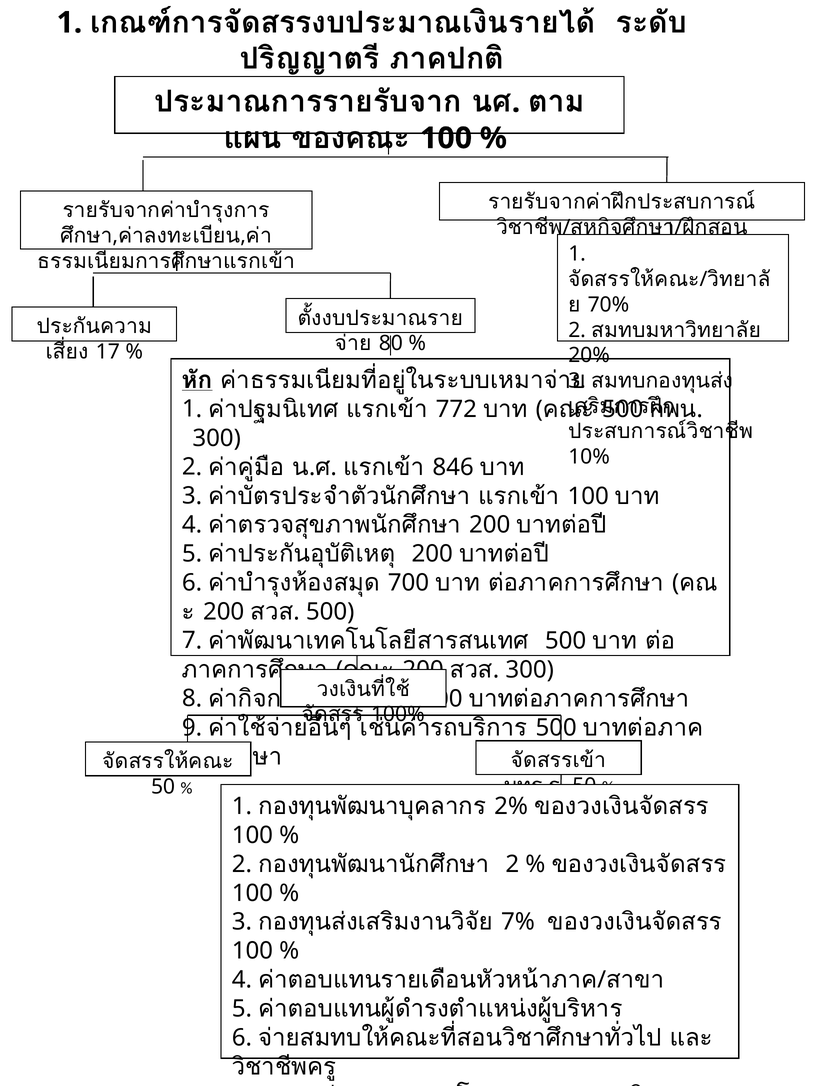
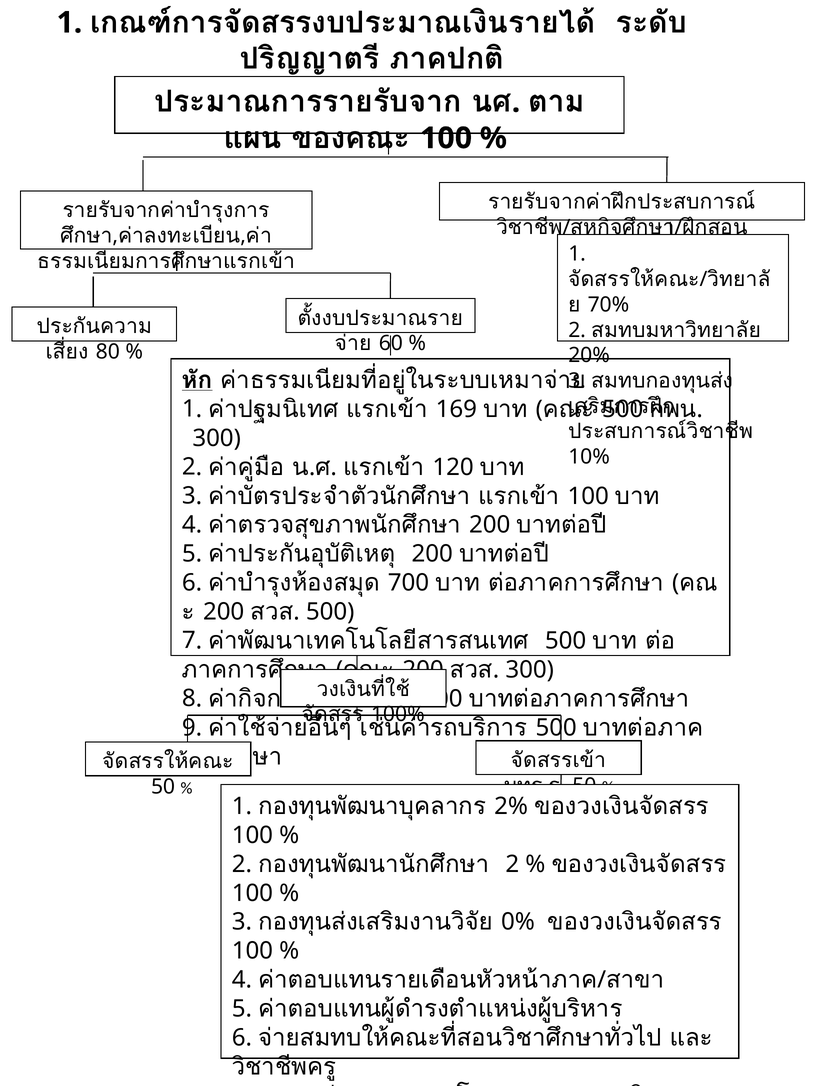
80: 80 -> 60
17: 17 -> 80
772: 772 -> 169
846: 846 -> 120
7%: 7% -> 0%
